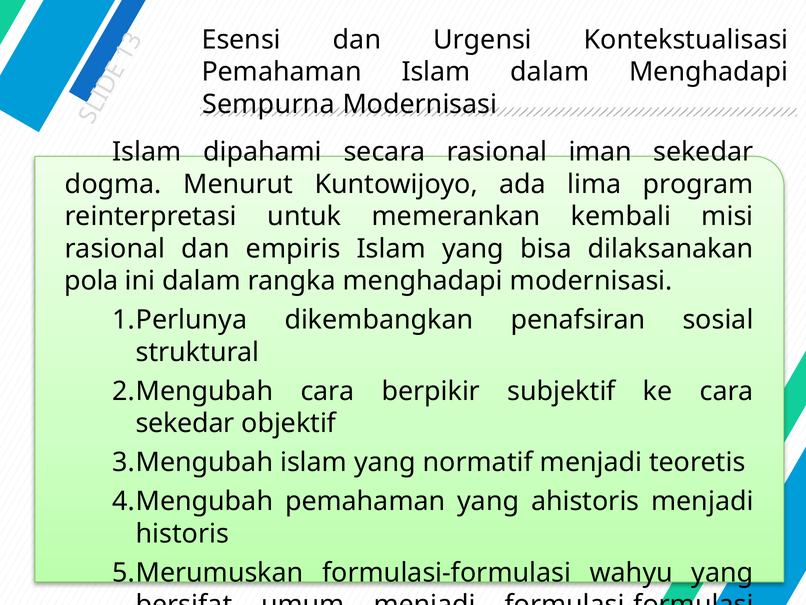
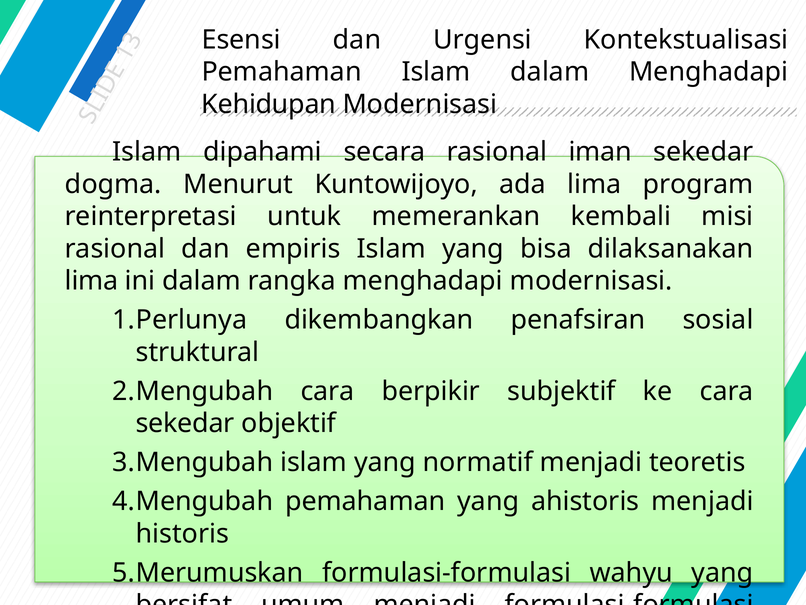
Sempurna: Sempurna -> Kehidupan
pola at (91, 281): pola -> lima
